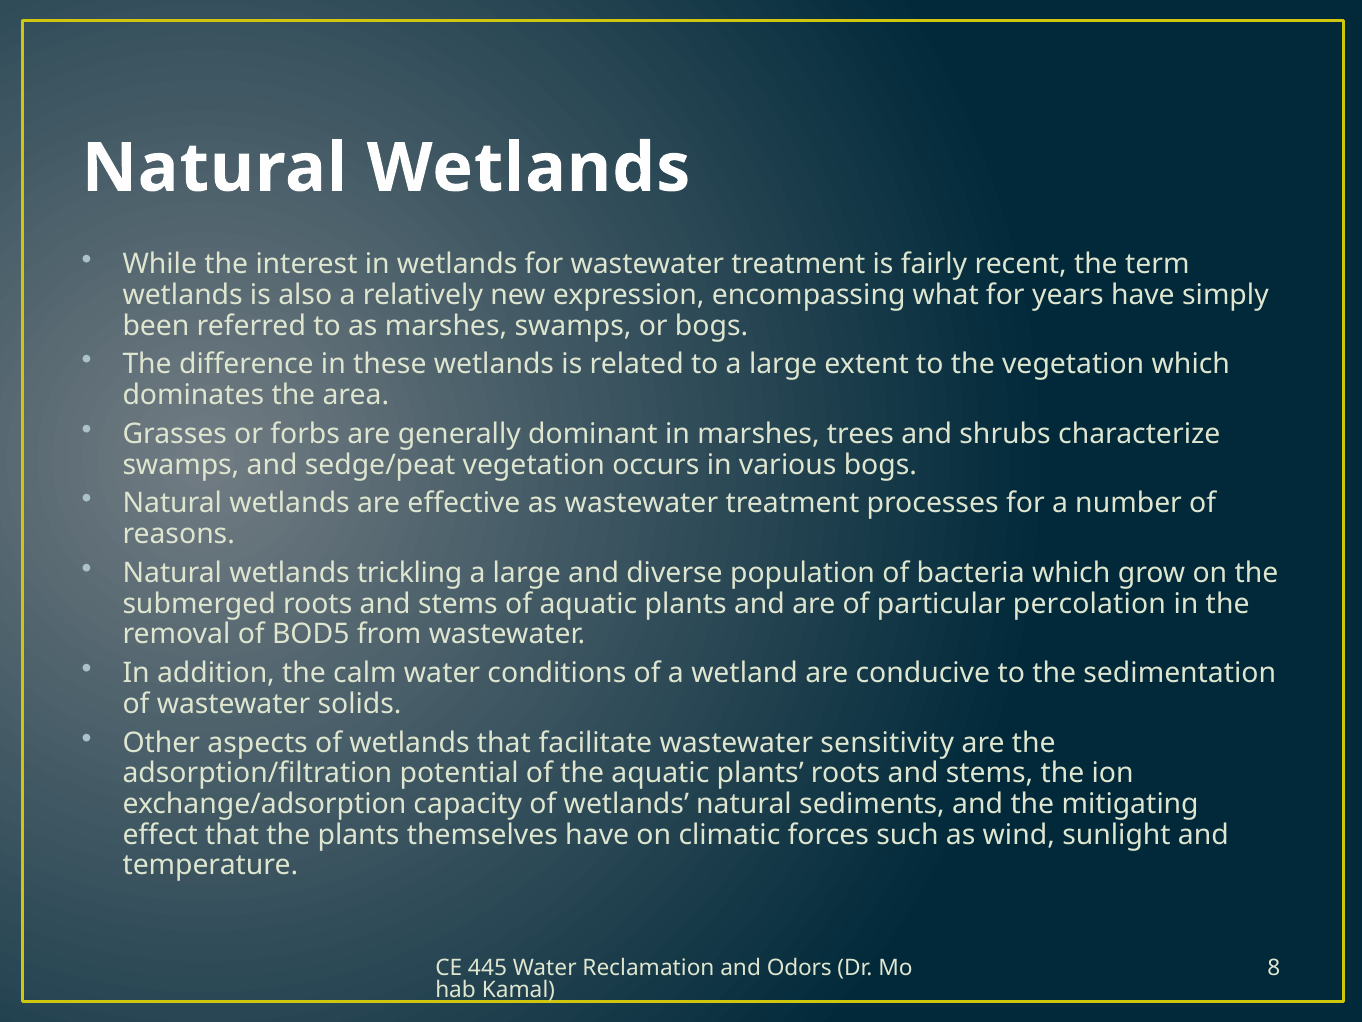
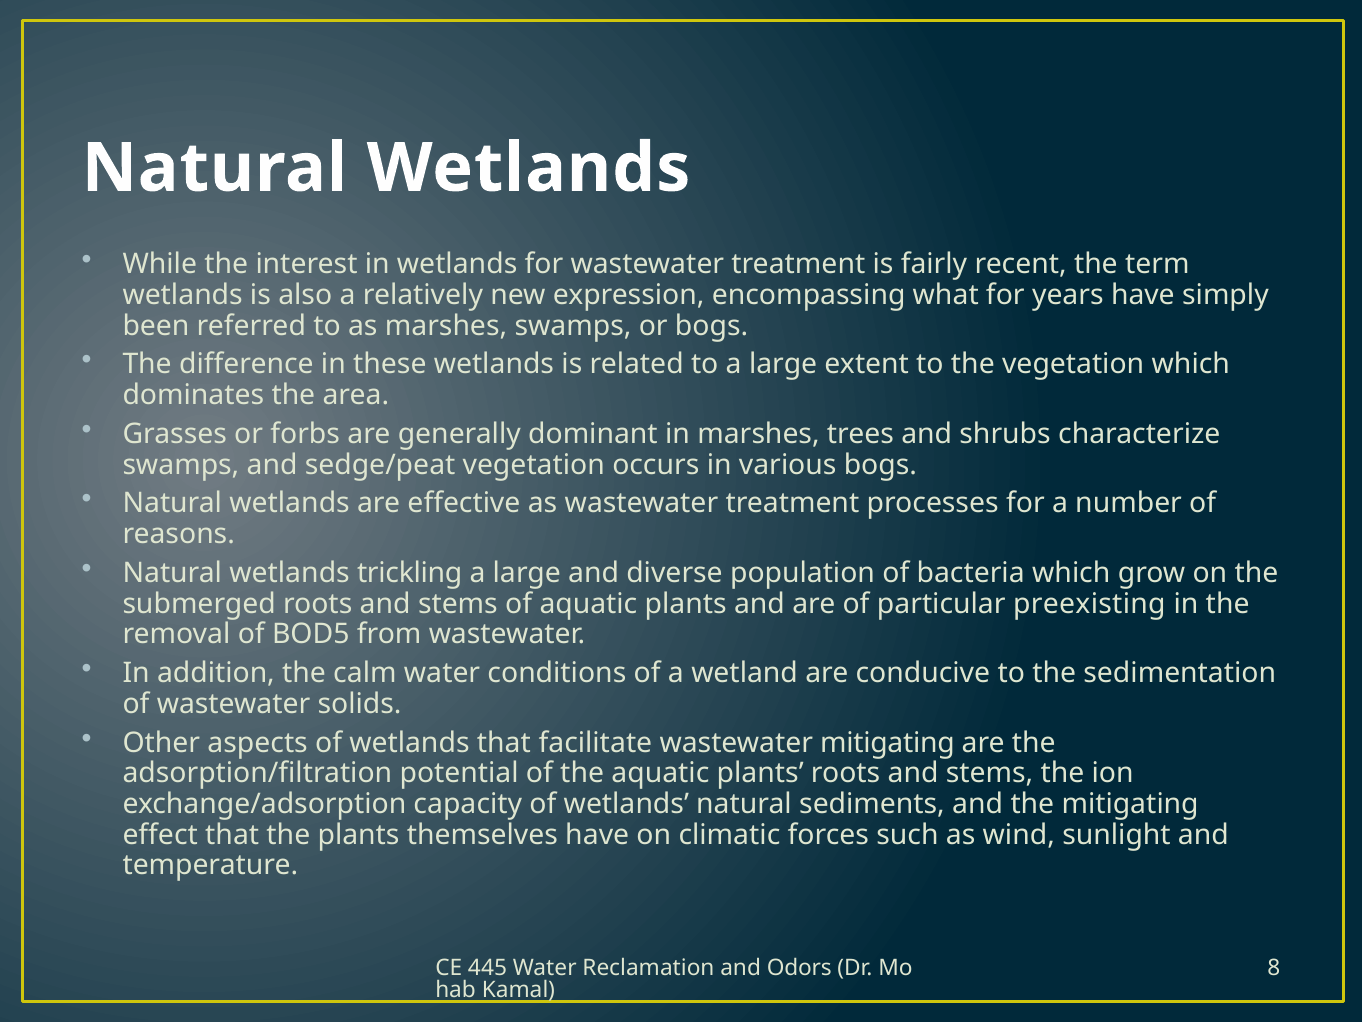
percolation: percolation -> preexisting
wastewater sensitivity: sensitivity -> mitigating
